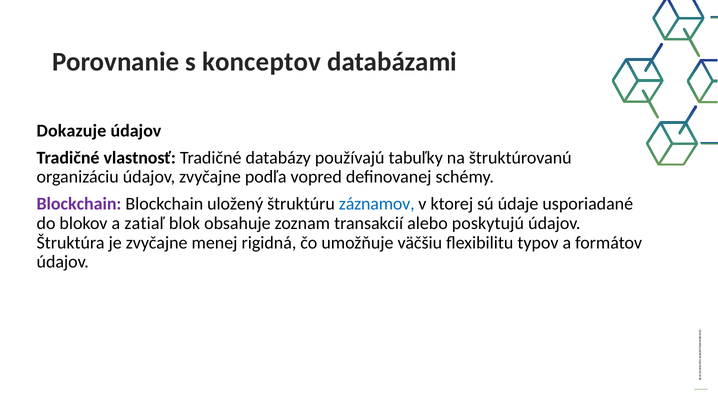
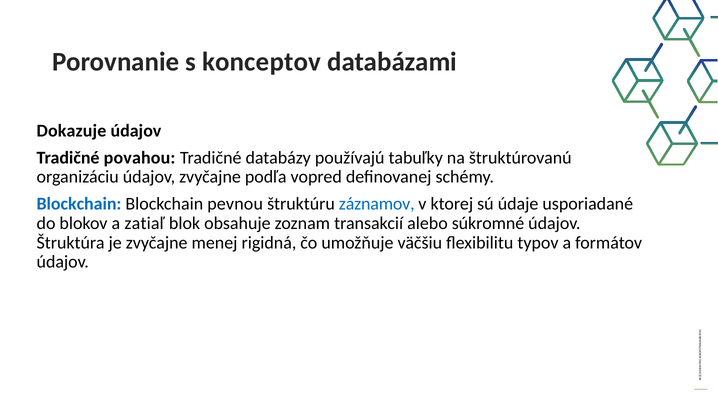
vlastnosť: vlastnosť -> povahou
Blockchain at (79, 204) colour: purple -> blue
uložený: uložený -> pevnou
poskytujú: poskytujú -> súkromné
